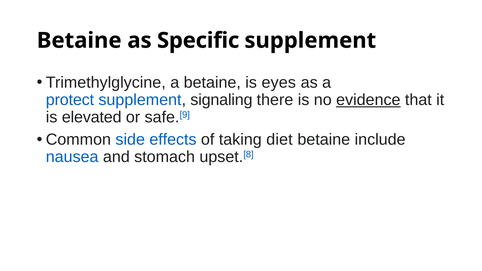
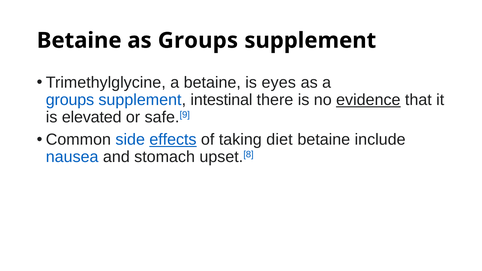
as Specific: Specific -> Groups
protect at (70, 100): protect -> groups
signaling: signaling -> intestinal
effects underline: none -> present
